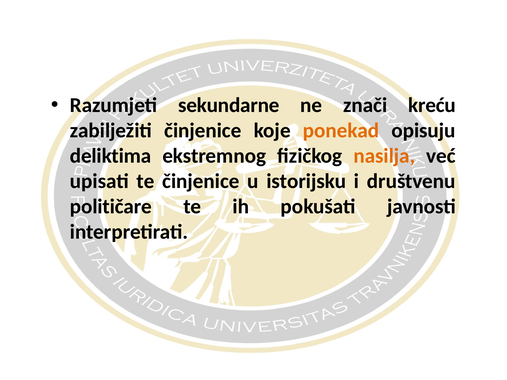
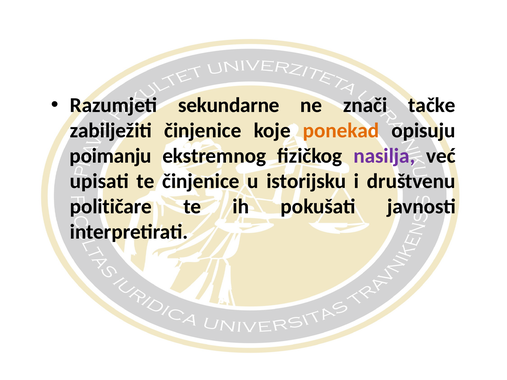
kreću: kreću -> tačke
deliktima: deliktima -> poimanju
nasilja colour: orange -> purple
